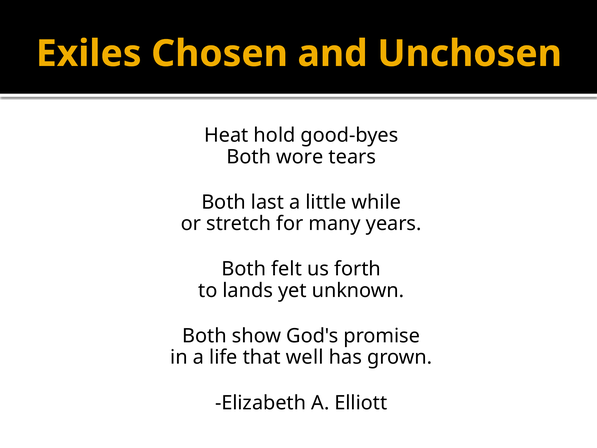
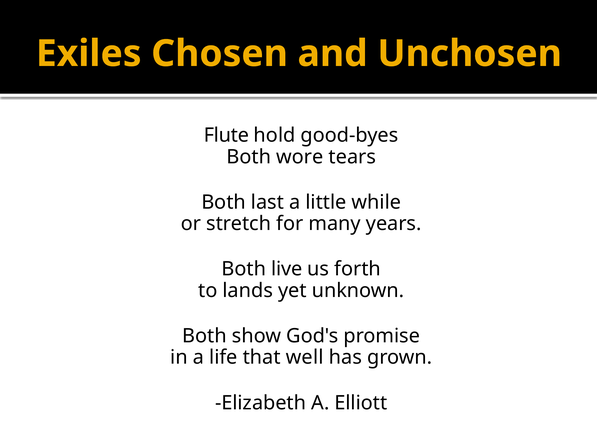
Heat: Heat -> Flute
felt: felt -> live
